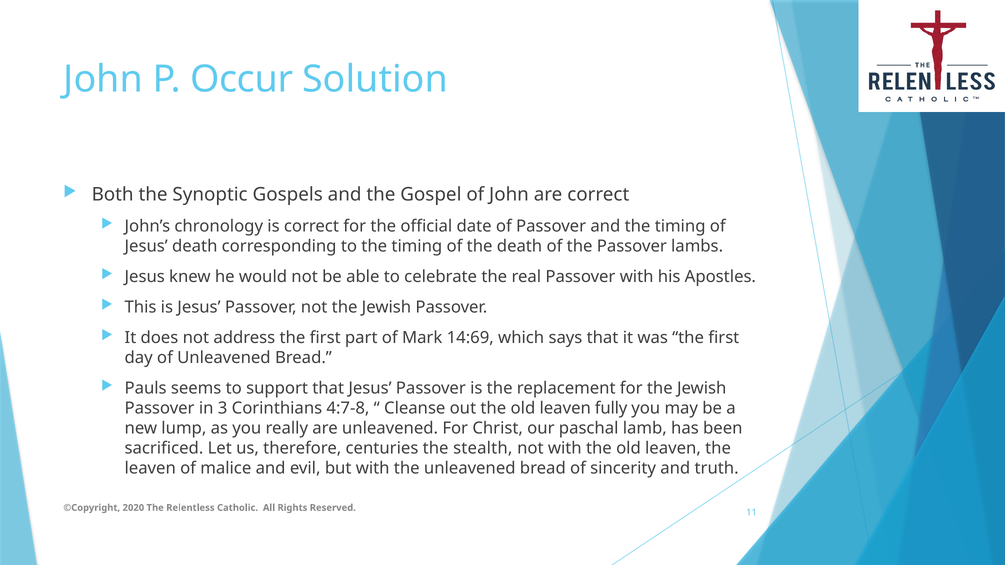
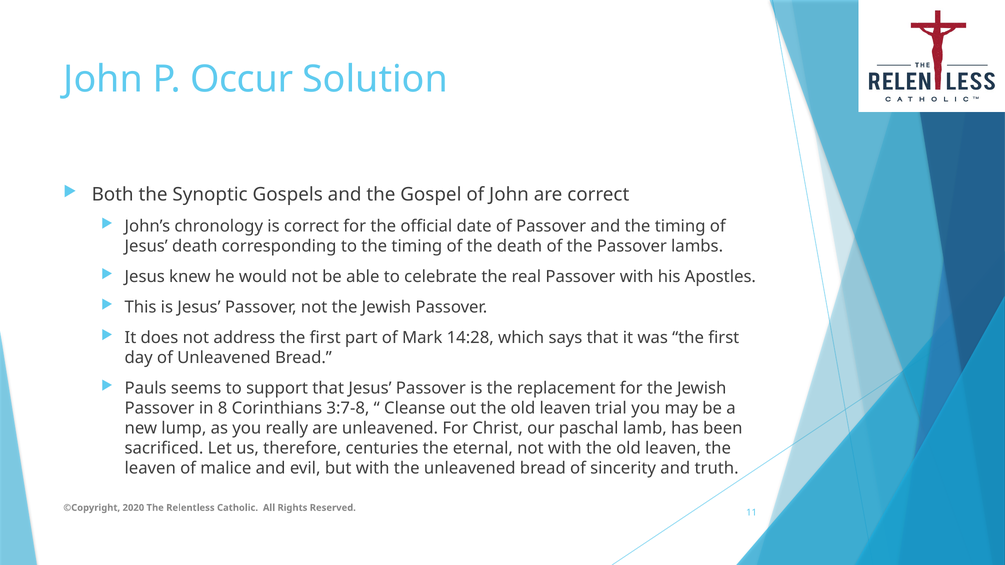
14:69: 14:69 -> 14:28
3: 3 -> 8
4:7-8: 4:7-8 -> 3:7-8
fully: fully -> trial
stealth: stealth -> eternal
